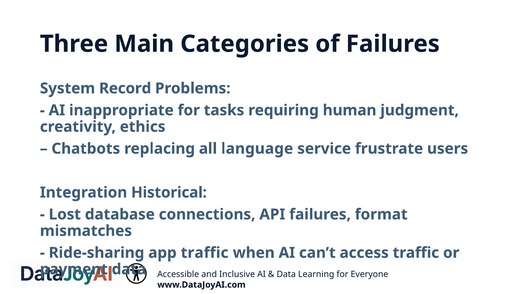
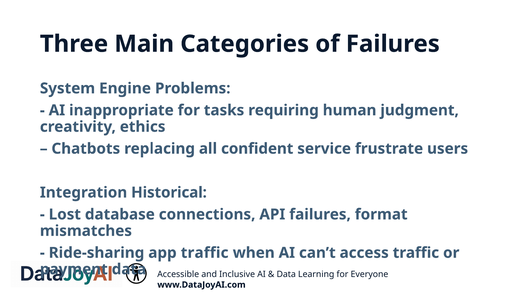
Record: Record -> Engine
language: language -> confident
